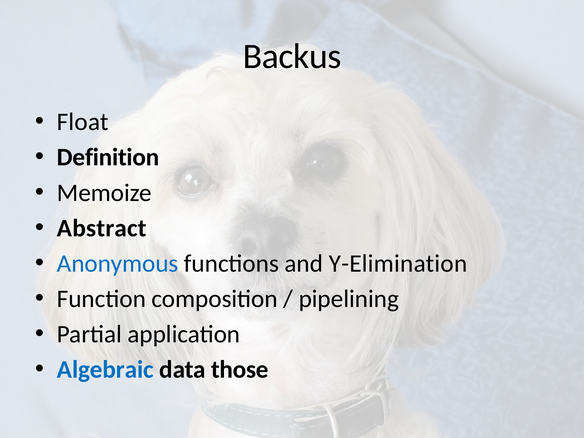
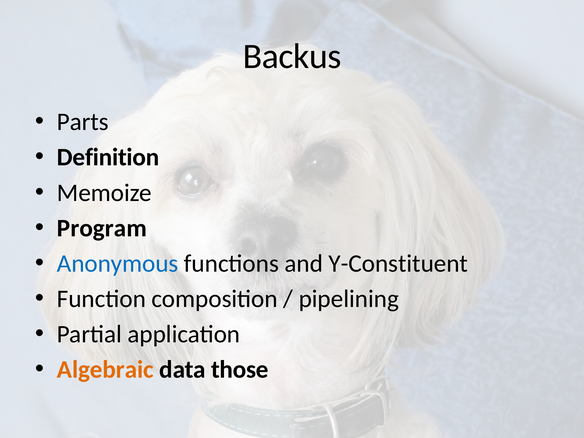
Float: Float -> Parts
Abstract: Abstract -> Program
Y-Elimination: Y-Elimination -> Y-Constituent
Algebraic colour: blue -> orange
